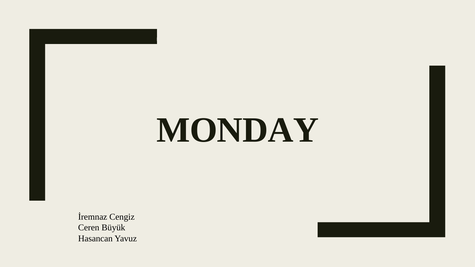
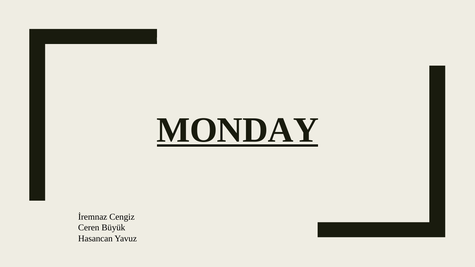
MONDAY underline: none -> present
